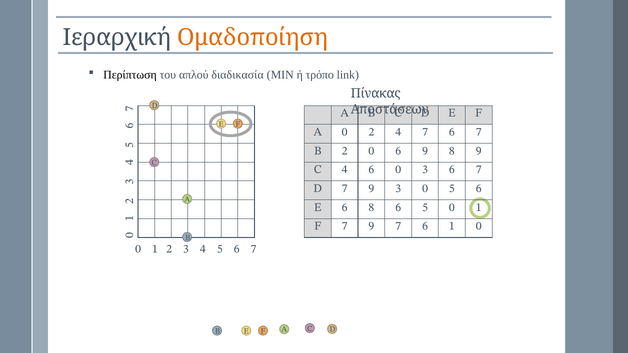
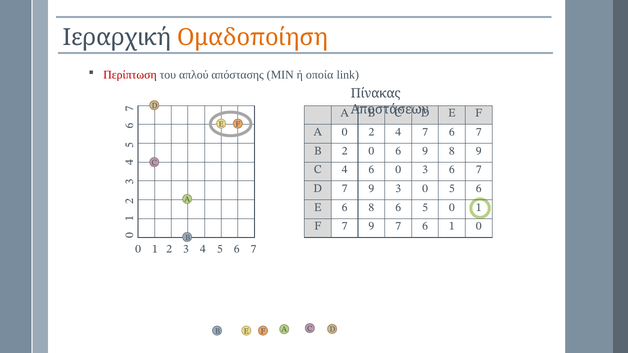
Περίπτωση colour: black -> red
διαδικασία: διαδικασία -> απόστασης
τρόπο: τρόπο -> οποία
